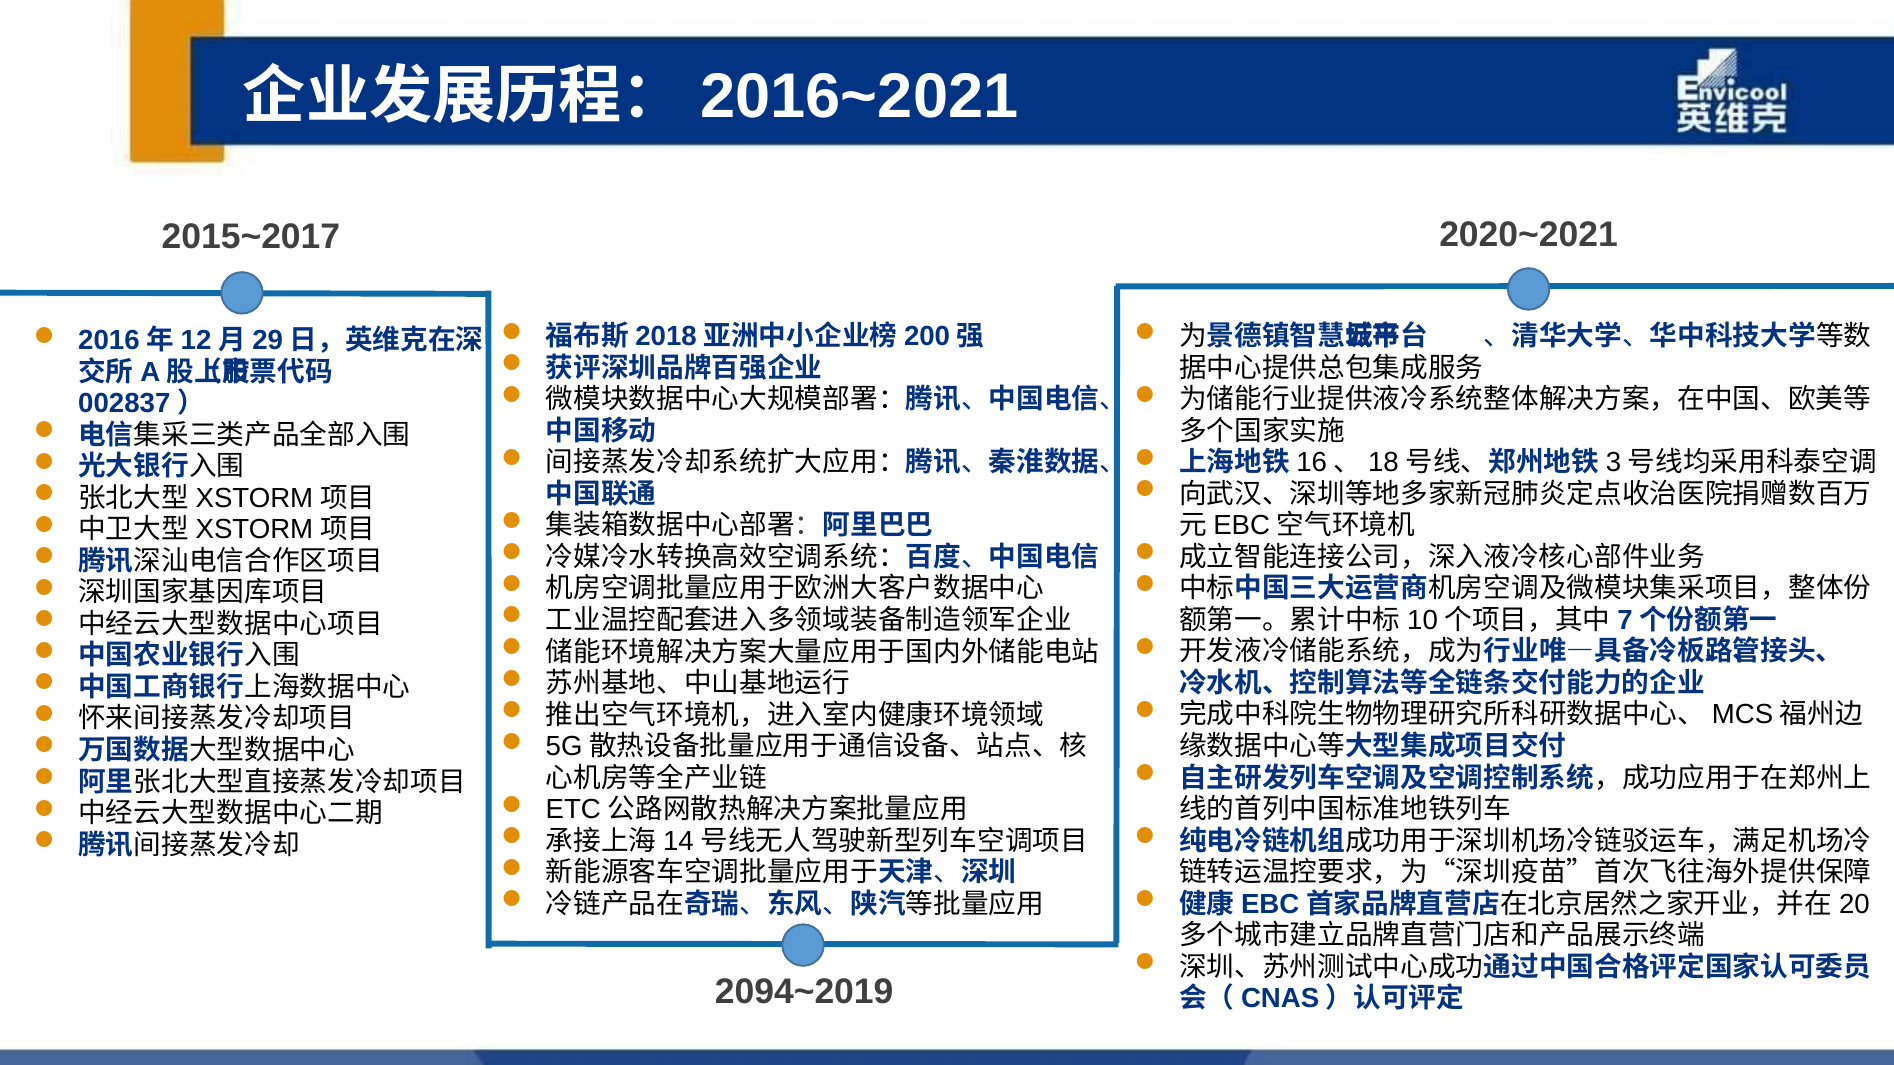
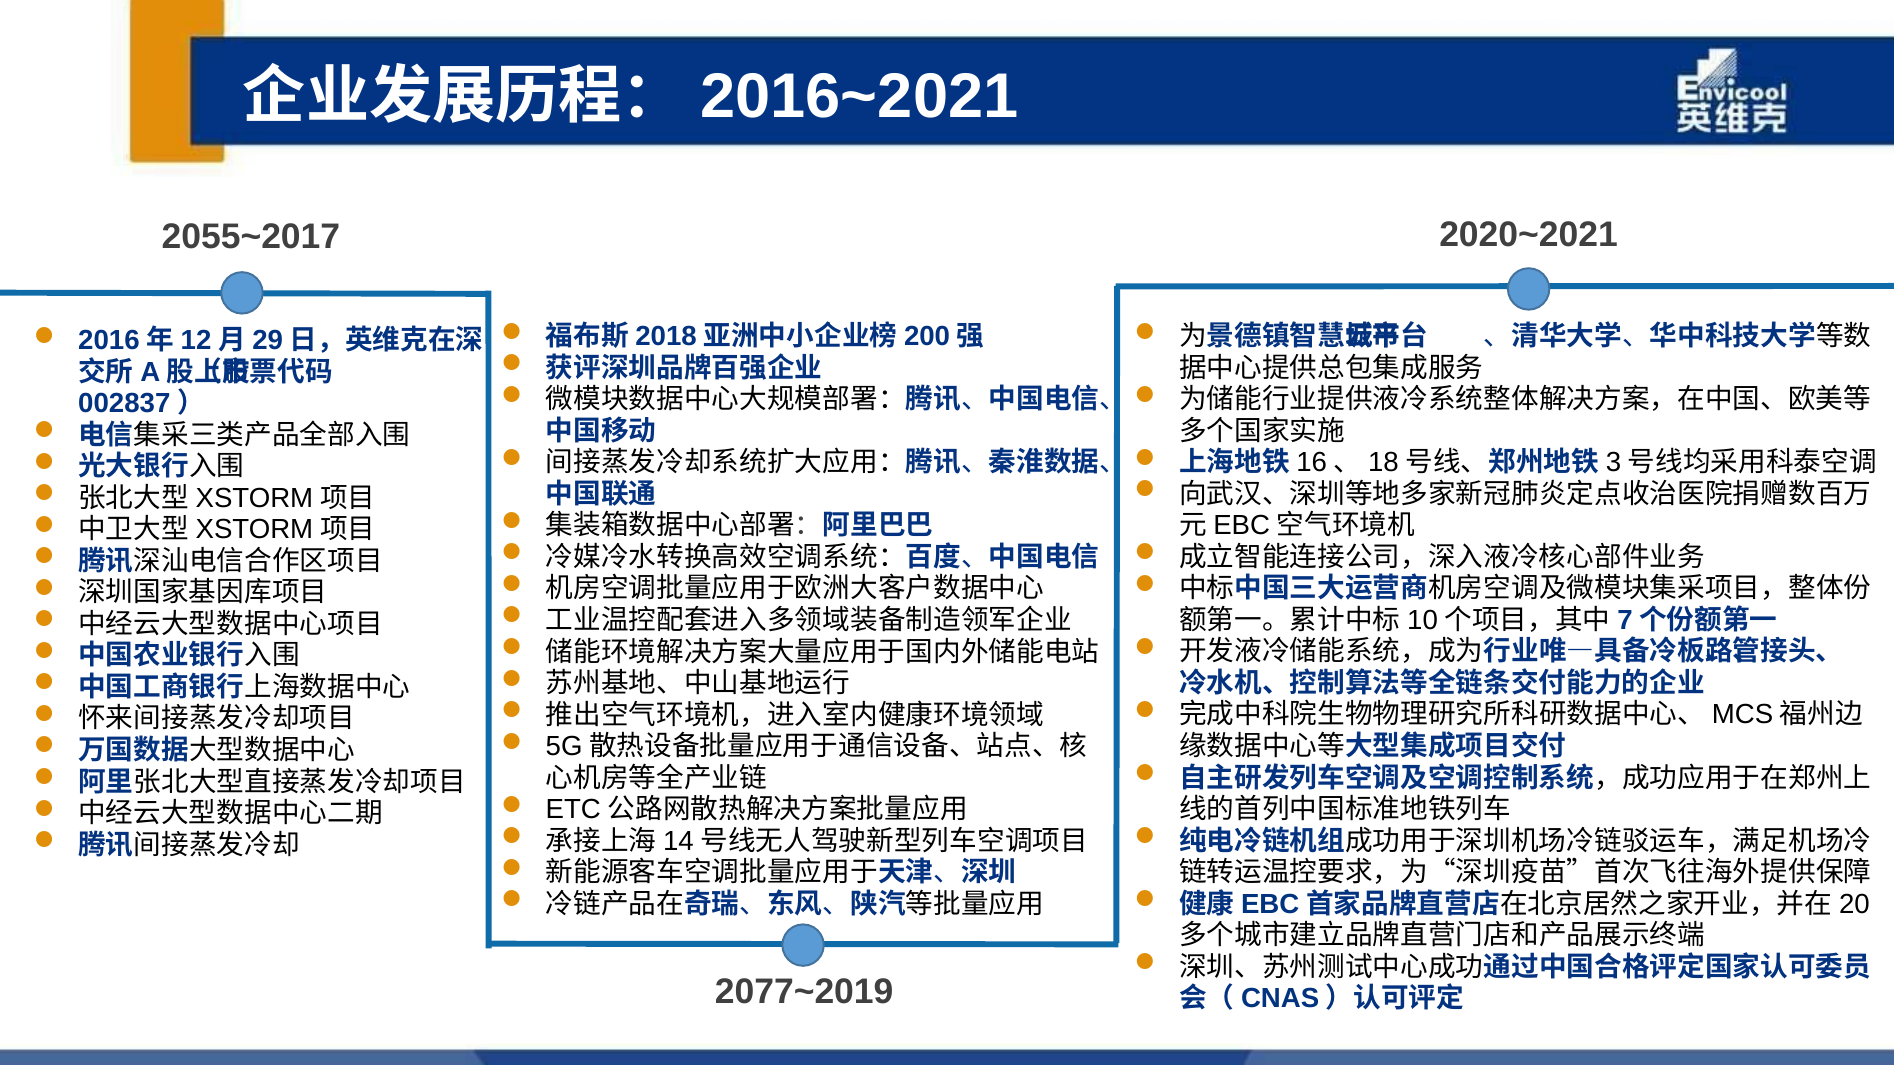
2015~2017: 2015~2017 -> 2055~2017
2094~2019: 2094~2019 -> 2077~2019
